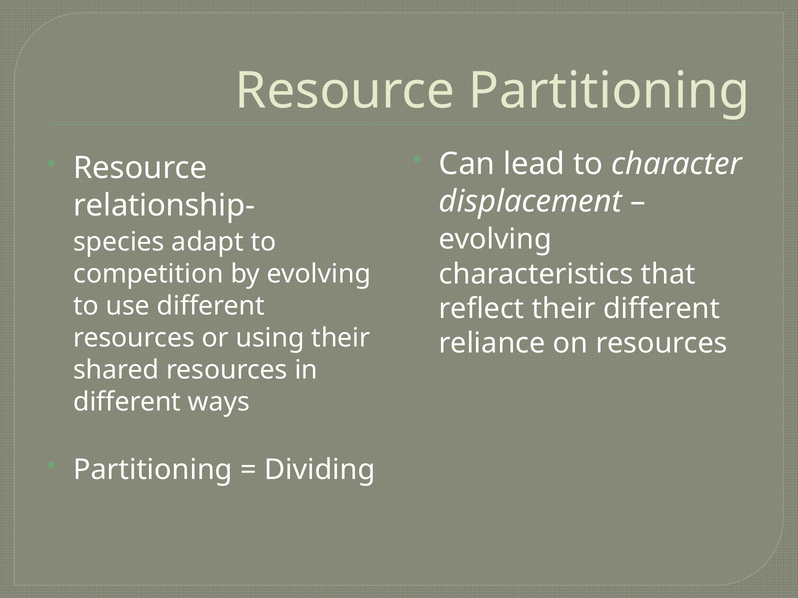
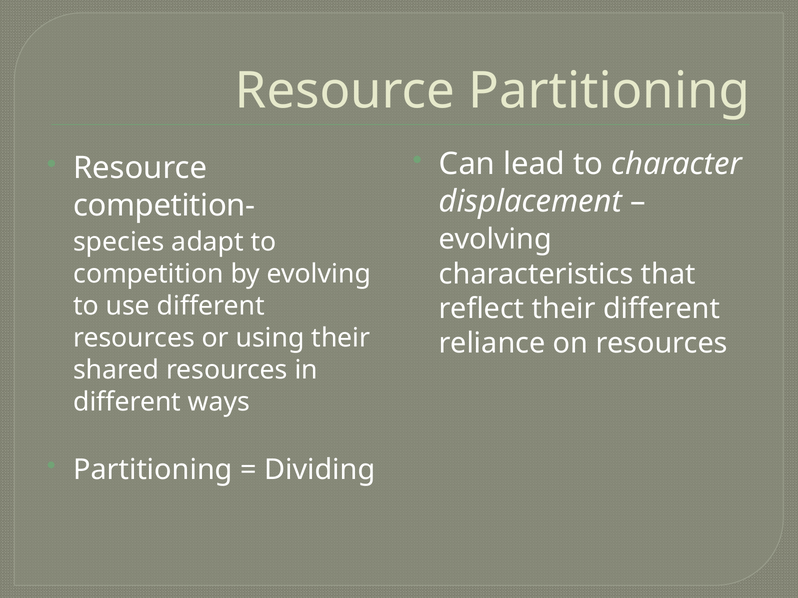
relationship-: relationship- -> competition-
